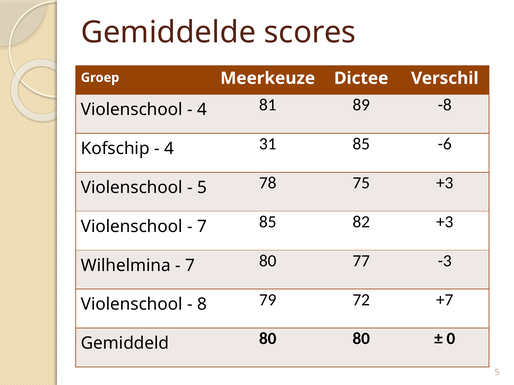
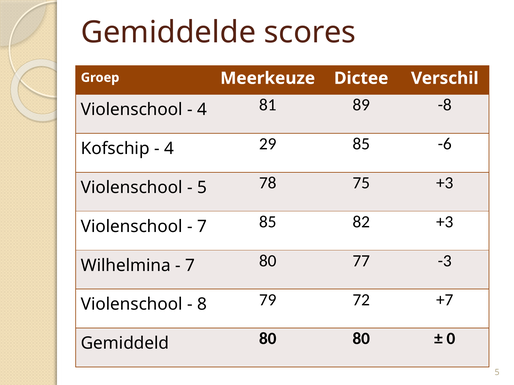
31: 31 -> 29
